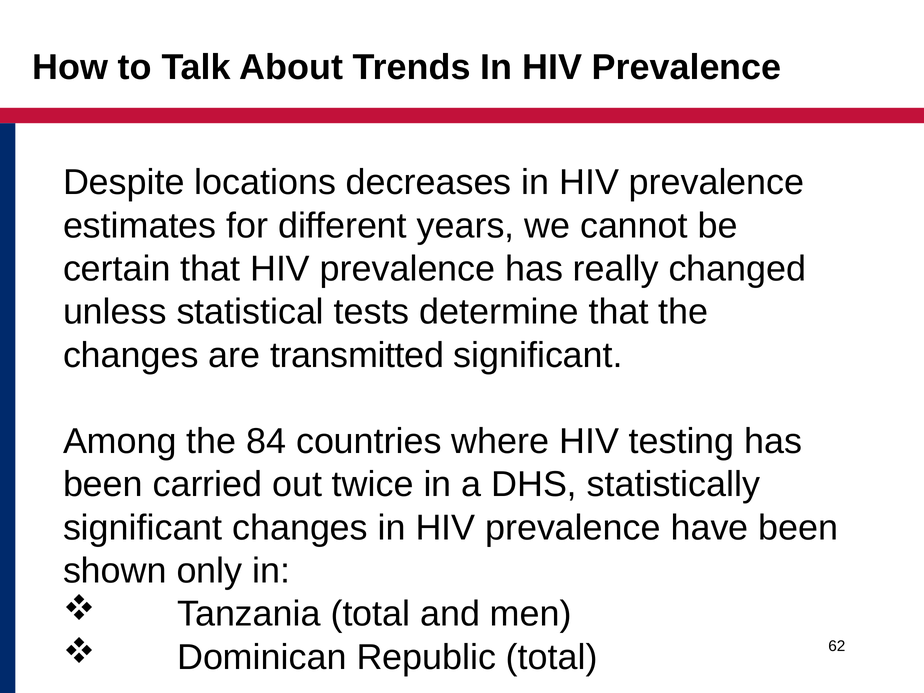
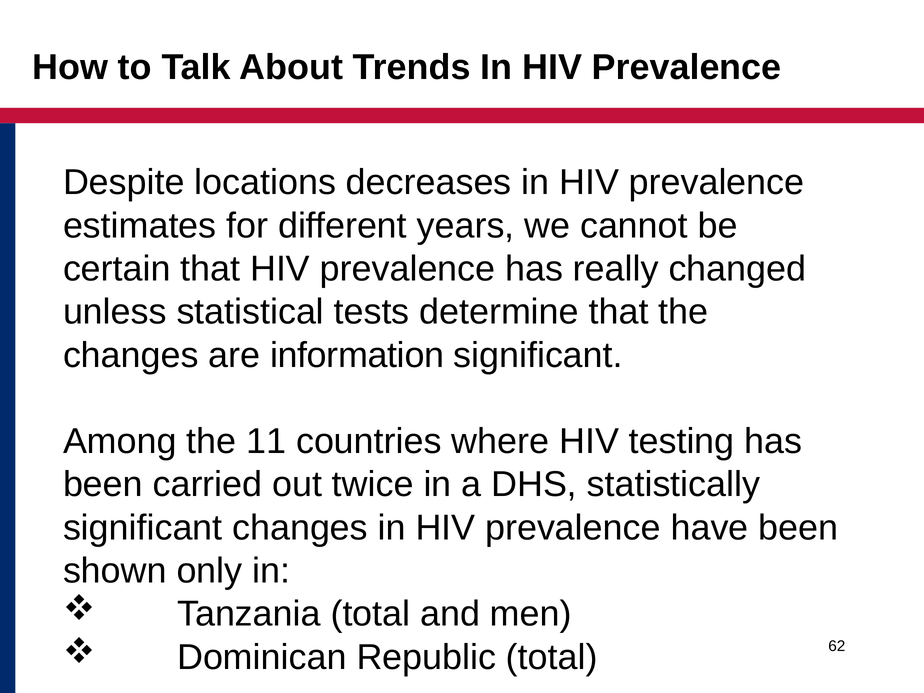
transmitted: transmitted -> information
84: 84 -> 11
